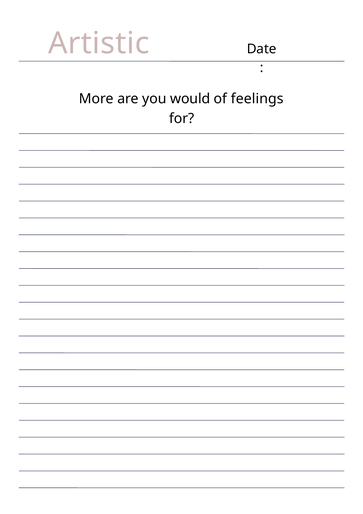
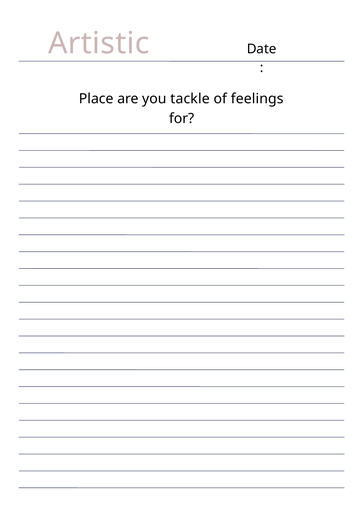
More: More -> Place
would: would -> tackle
